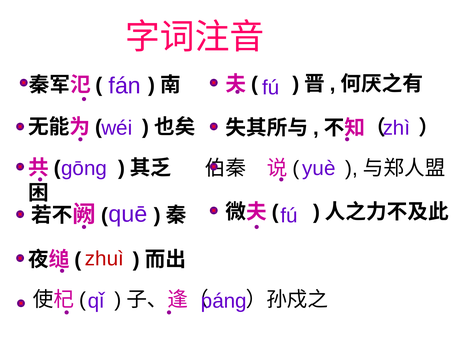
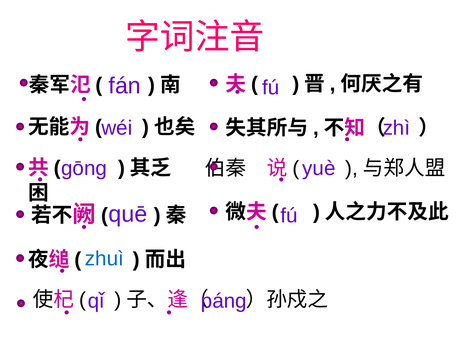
zhuì colour: red -> blue
